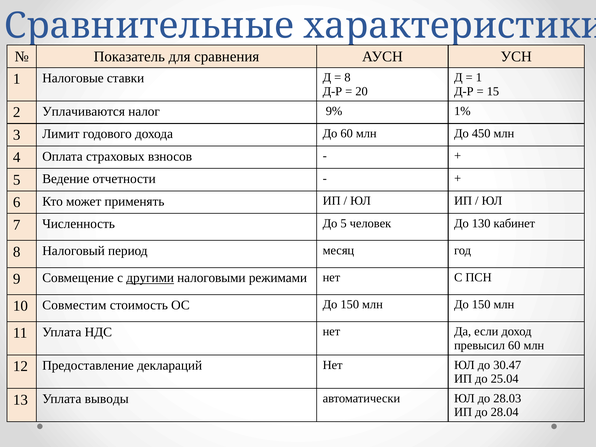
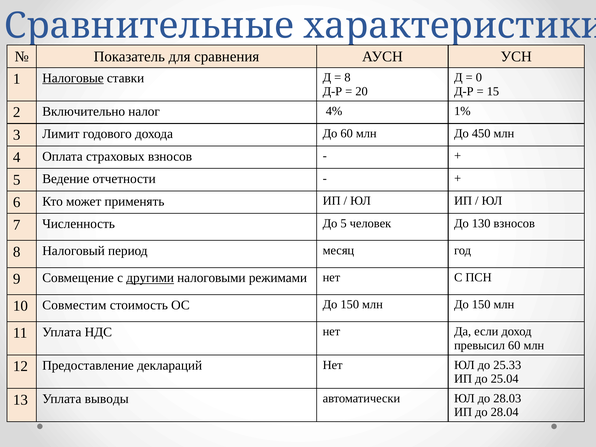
1 at (479, 78): 1 -> 0
Налоговые underline: none -> present
Уплачиваются: Уплачиваются -> Включительно
9%: 9% -> 4%
130 кабинет: кабинет -> взносов
30.47: 30.47 -> 25.33
